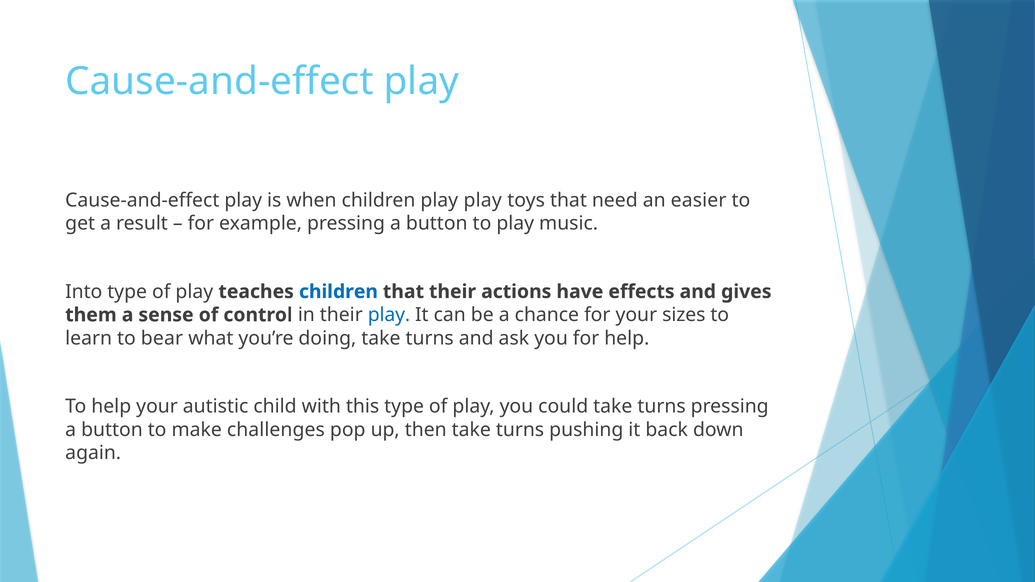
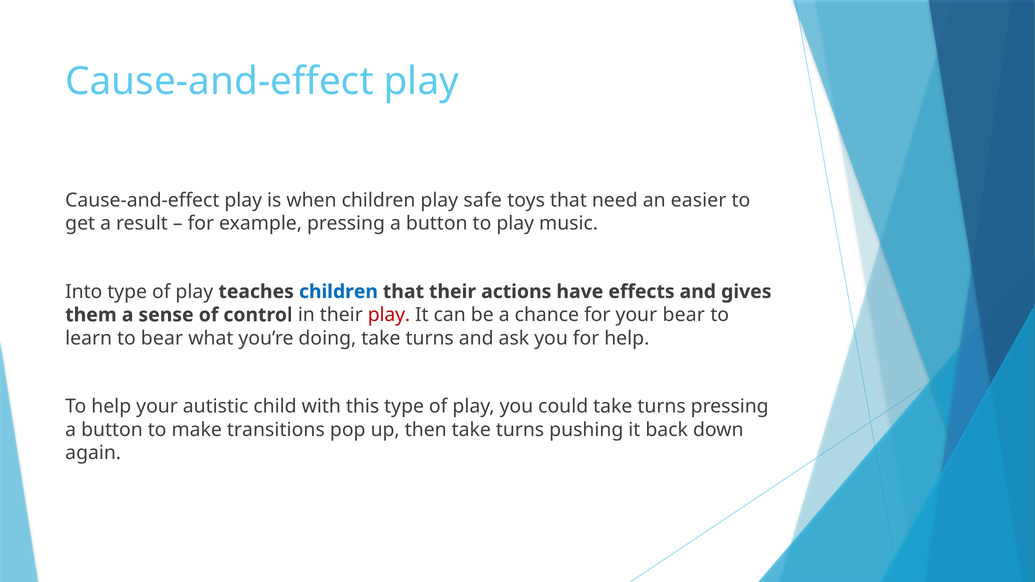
play play: play -> safe
play at (389, 315) colour: blue -> red
your sizes: sizes -> bear
challenges: challenges -> transitions
